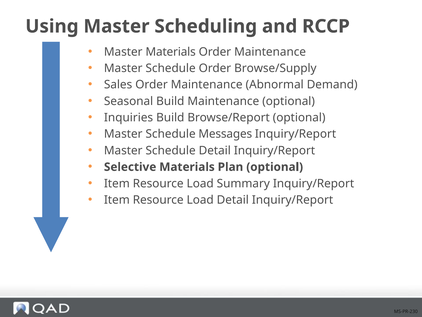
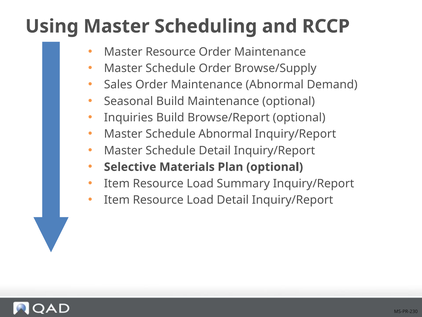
Master Materials: Materials -> Resource
Schedule Messages: Messages -> Abnormal
